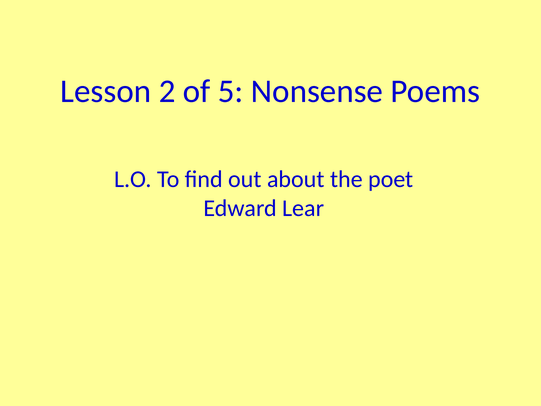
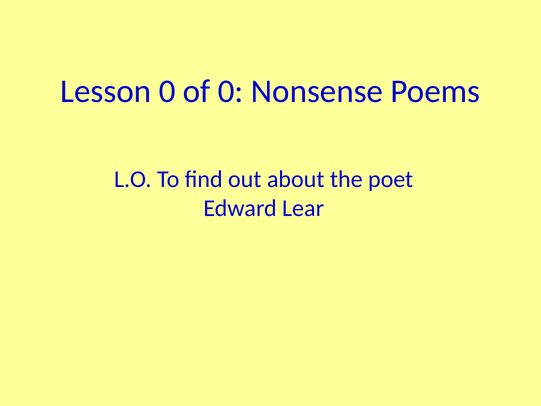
Lesson 2: 2 -> 0
of 5: 5 -> 0
